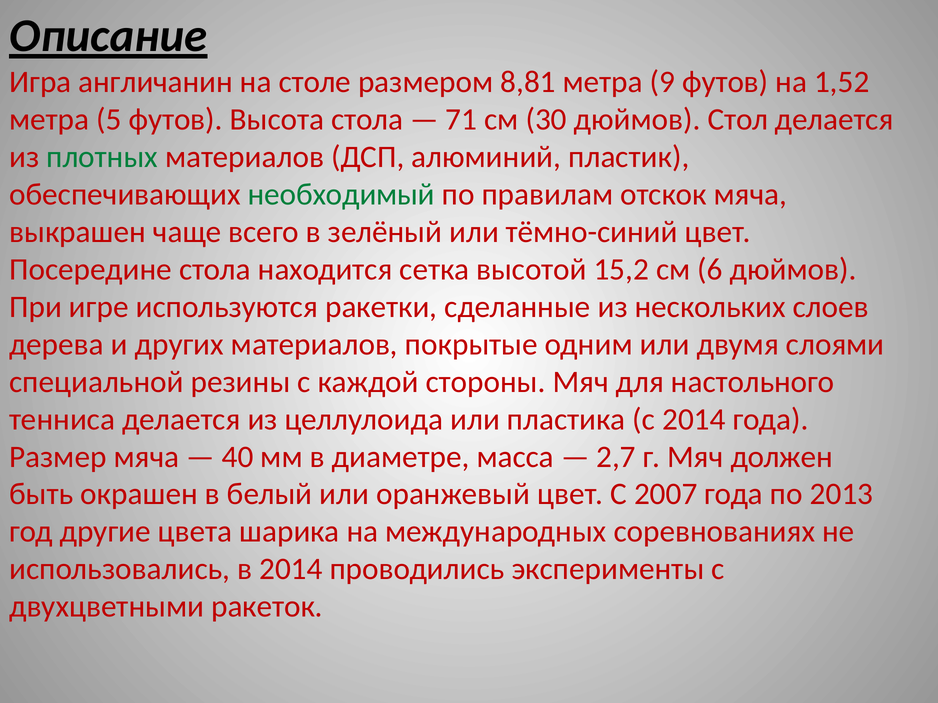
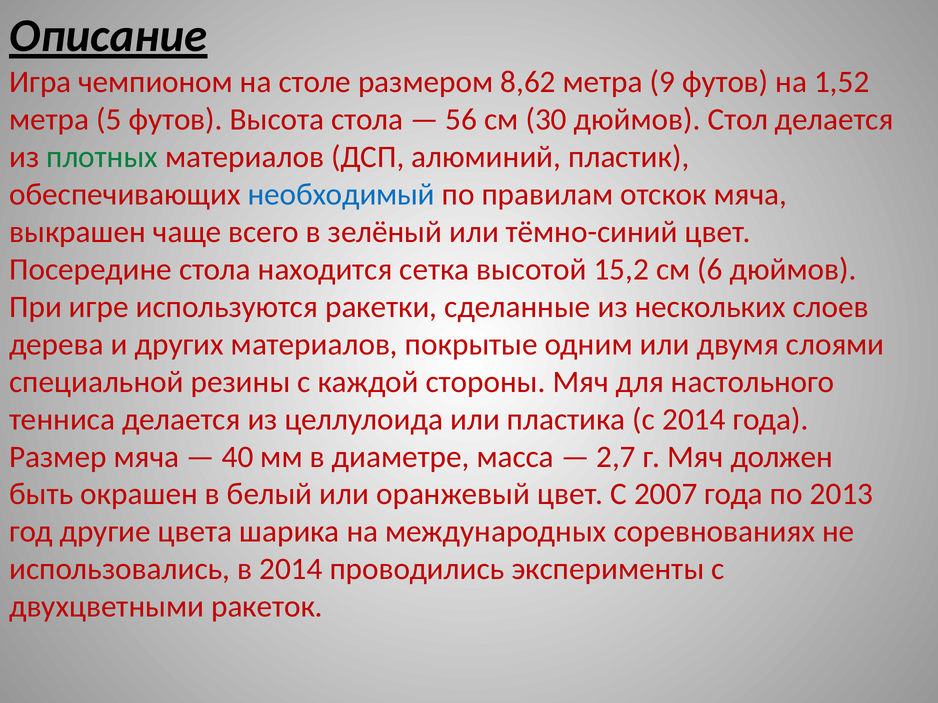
англичанин: англичанин -> чемпионом
8,81: 8,81 -> 8,62
71: 71 -> 56
необходимый colour: green -> blue
